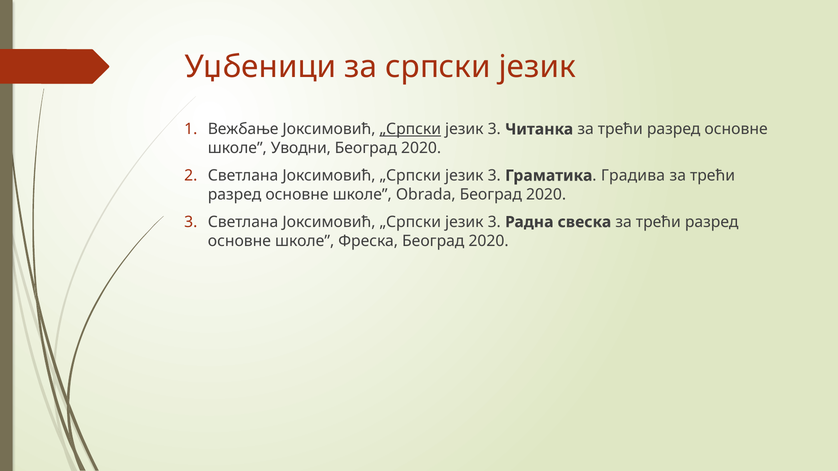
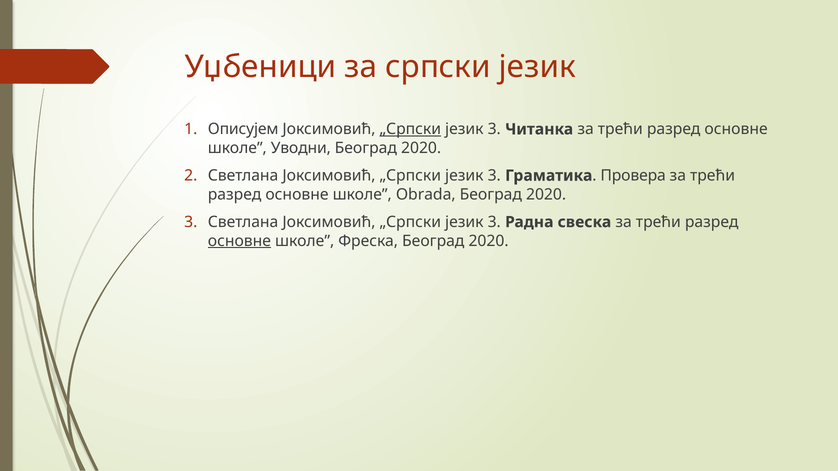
Вежбање: Вежбање -> Описујем
Градива: Градива -> Провера
основне at (239, 241) underline: none -> present
